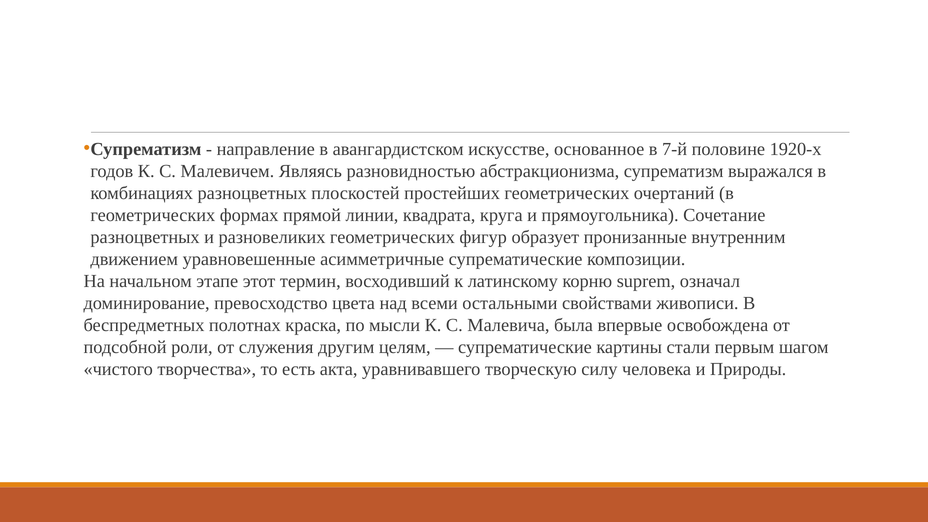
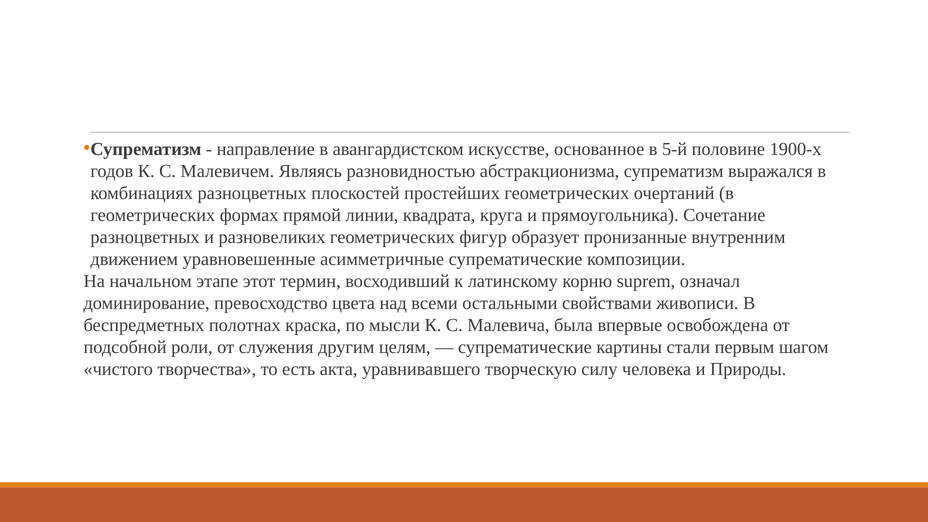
7-й: 7-й -> 5-й
1920-х: 1920-х -> 1900-х
